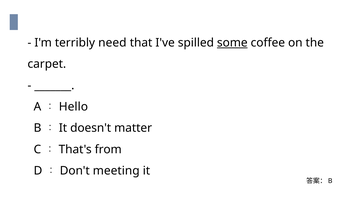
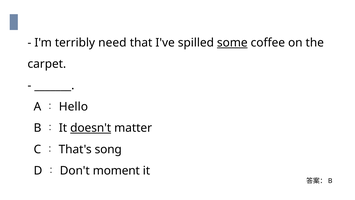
doesn't underline: none -> present
from: from -> song
meeting: meeting -> moment
